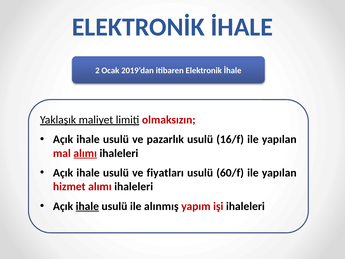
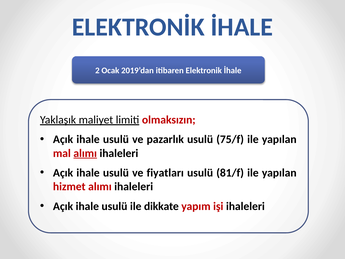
16/f: 16/f -> 75/f
60/f: 60/f -> 81/f
ihale at (87, 206) underline: present -> none
alınmış: alınmış -> dikkate
